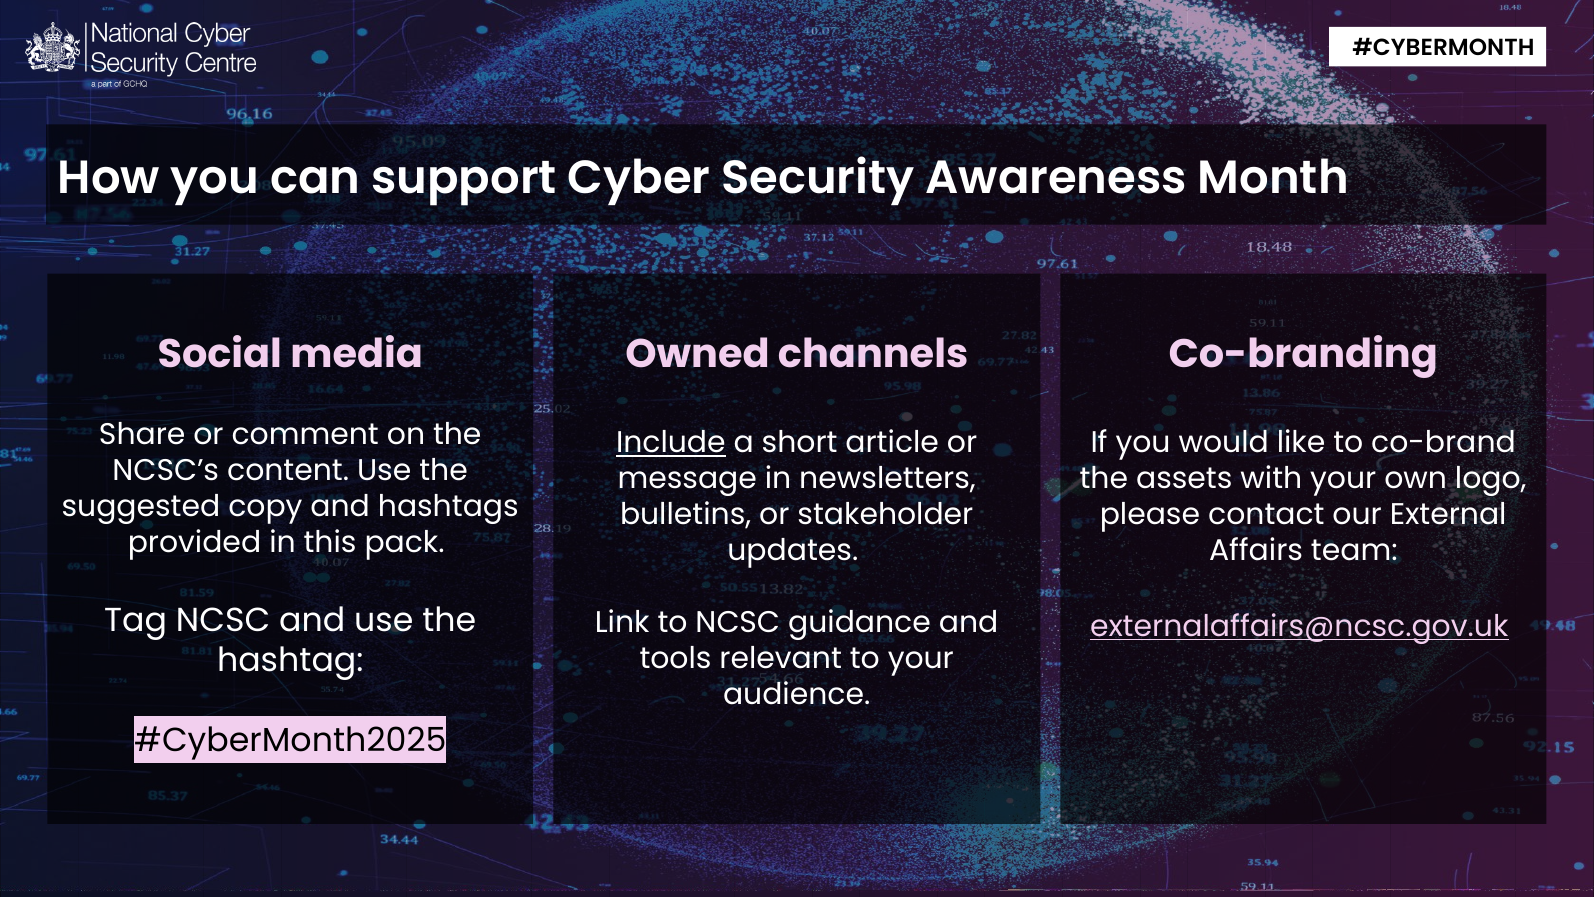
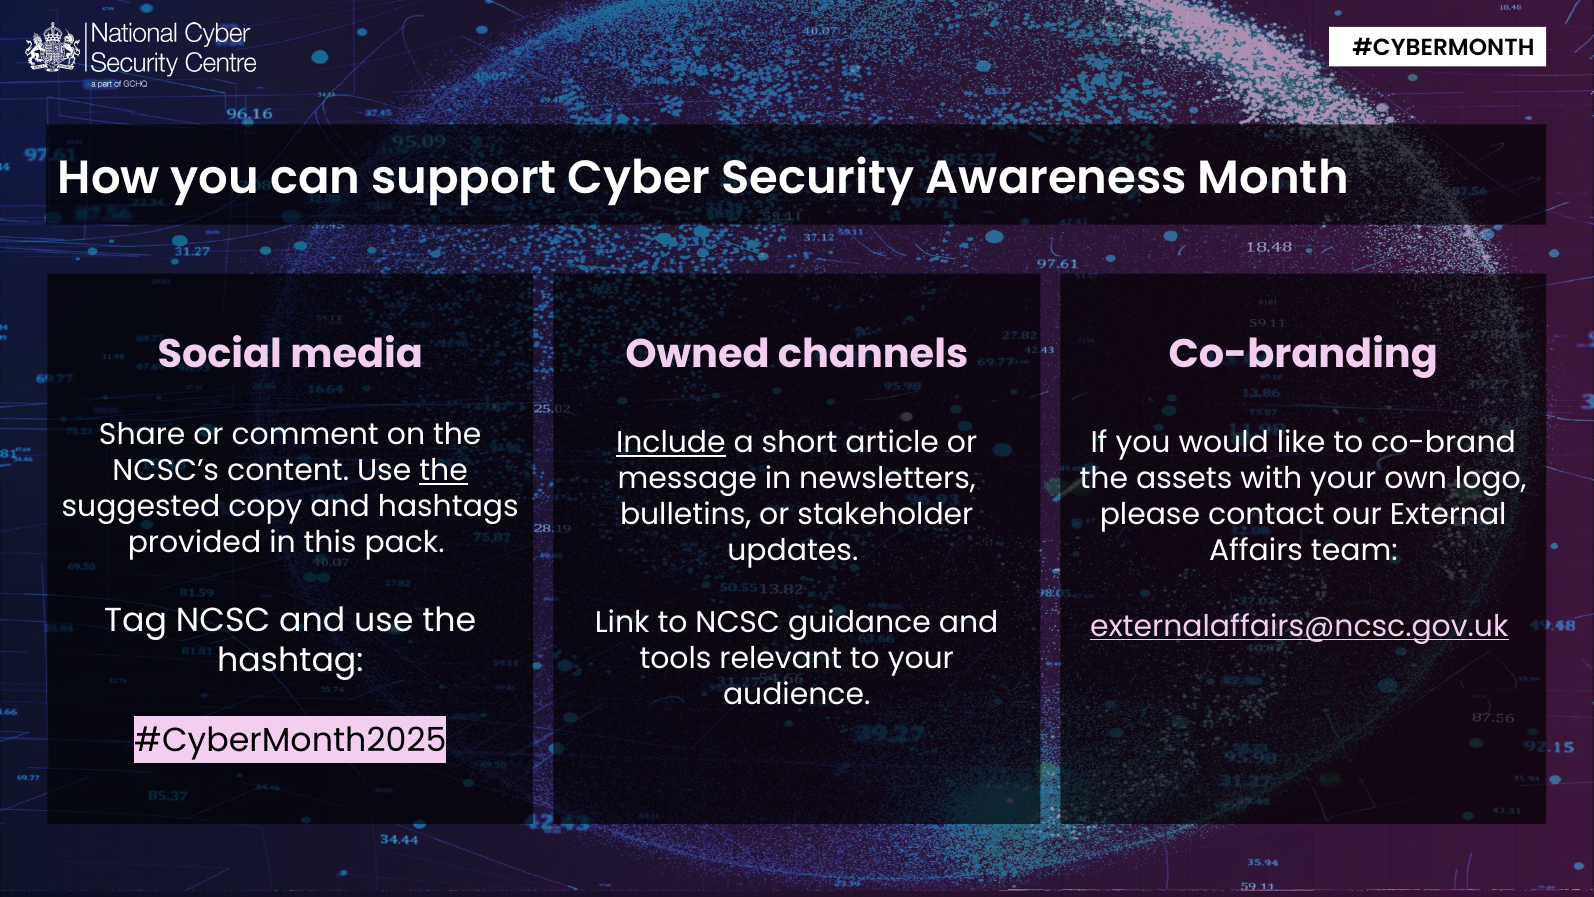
the at (444, 471) underline: none -> present
